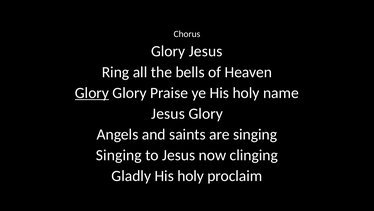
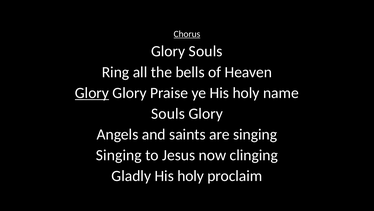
Chorus underline: none -> present
Glory Jesus: Jesus -> Souls
Jesus at (168, 113): Jesus -> Souls
